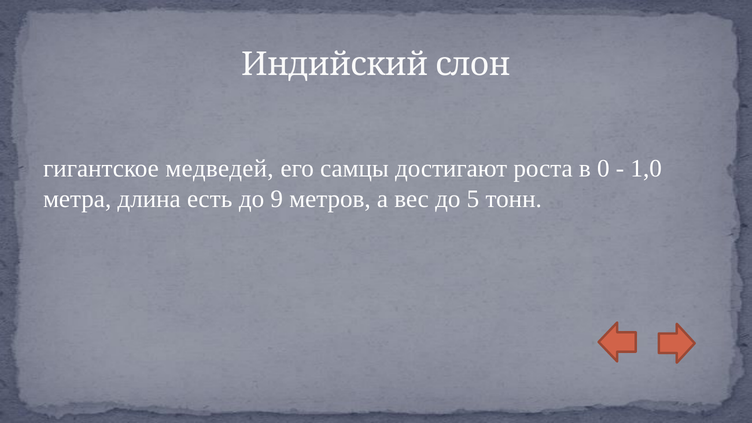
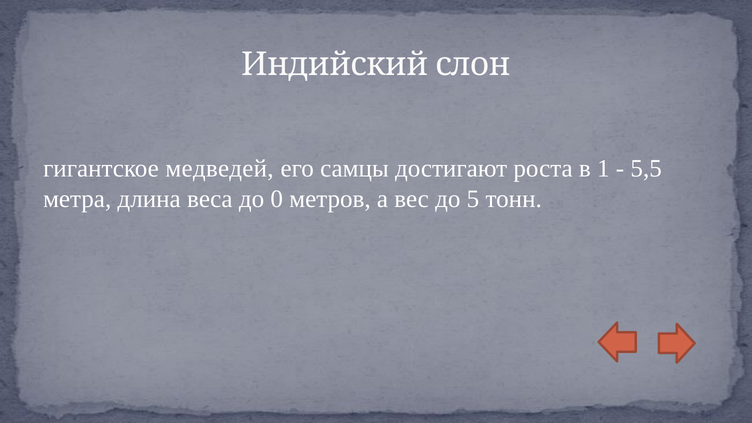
0: 0 -> 1
1,0: 1,0 -> 5,5
есть: есть -> веса
9: 9 -> 0
